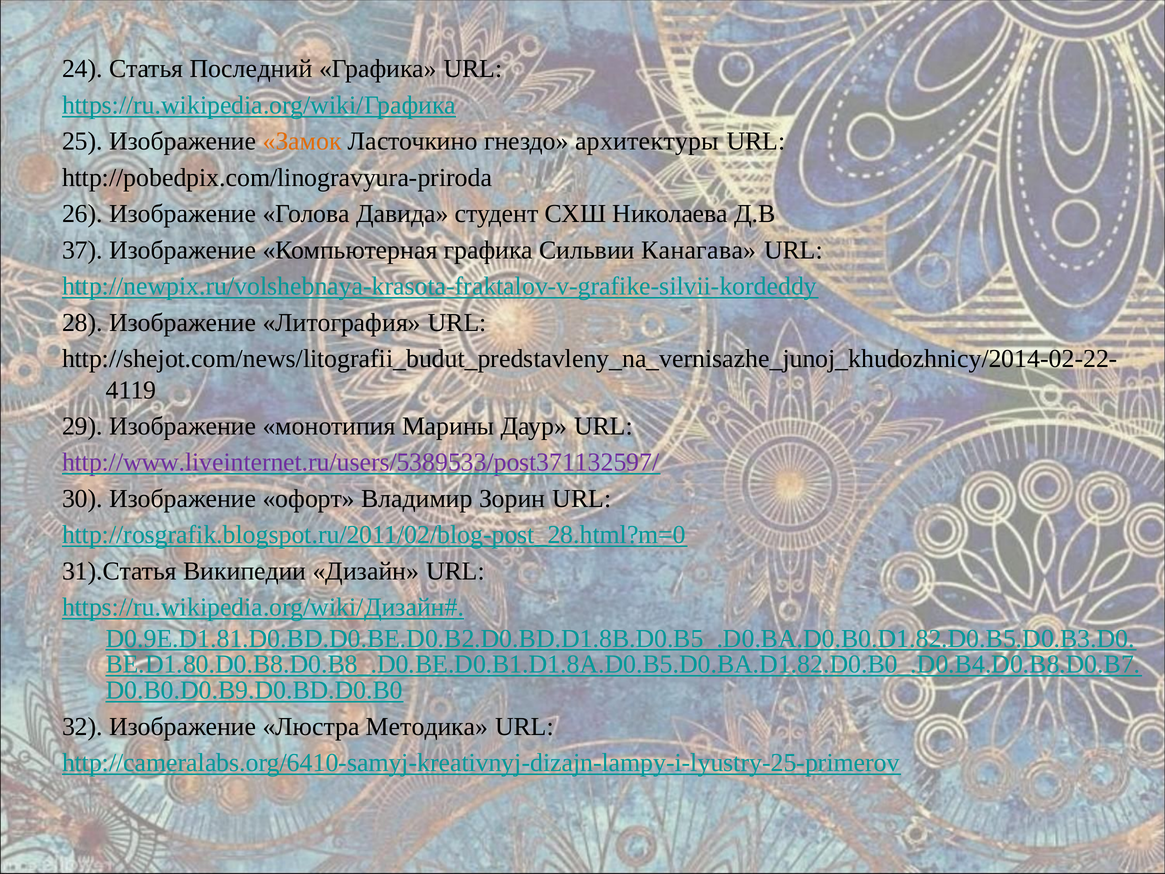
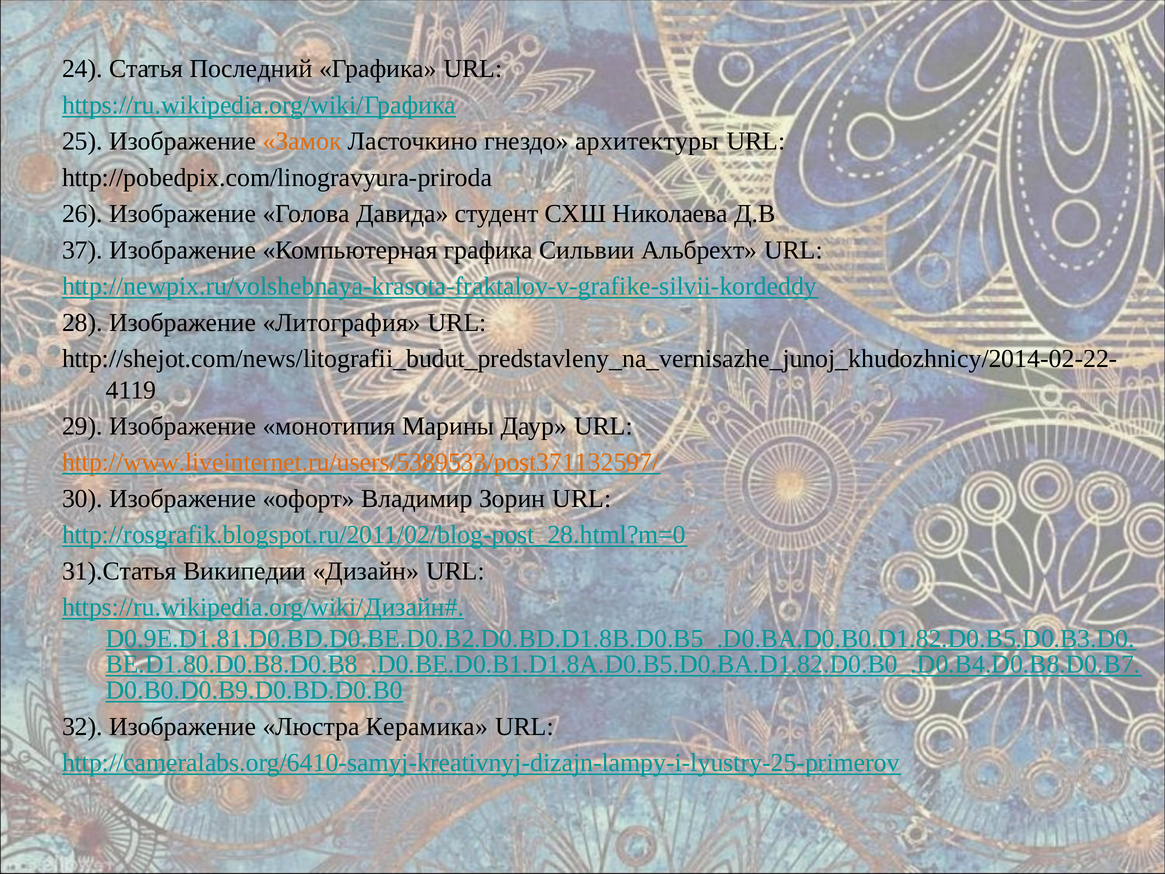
Канагава: Канагава -> Альбрехт
http://www.liveinternet.ru/users/5389533/post371132597/ colour: purple -> orange
Методика: Методика -> Керамика
